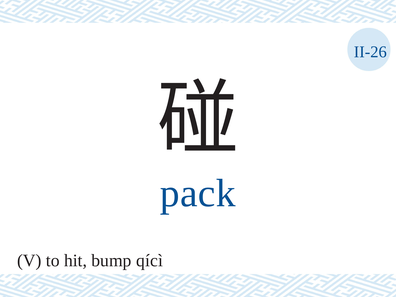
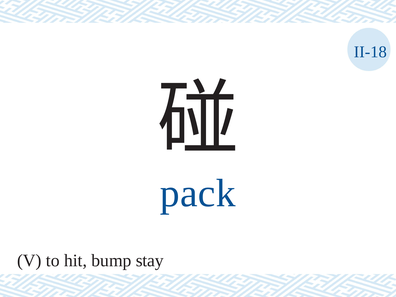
II-26: II-26 -> II-18
qícì: qícì -> stay
